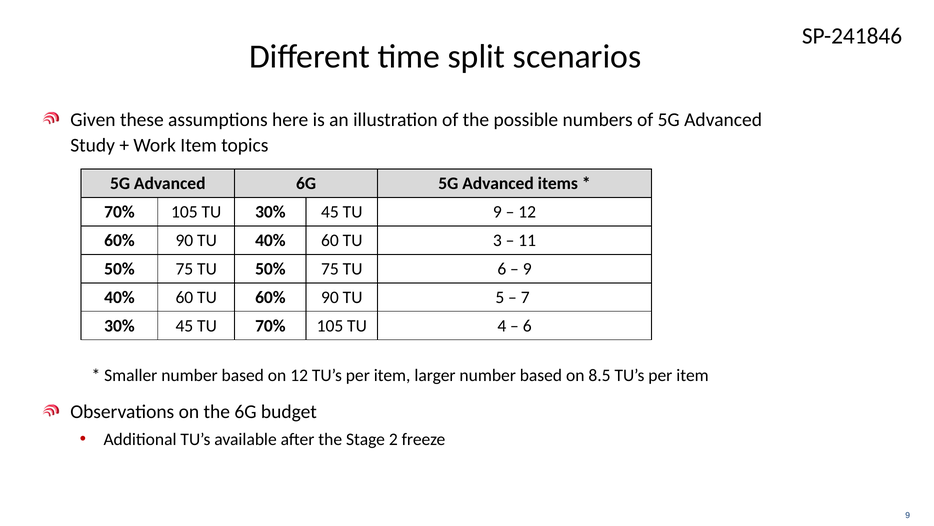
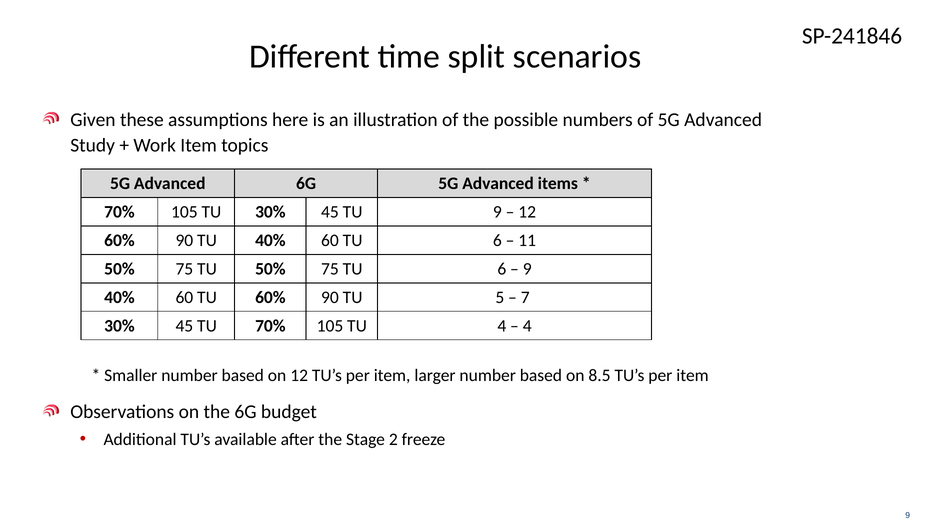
60 TU 3: 3 -> 6
6 at (527, 325): 6 -> 4
